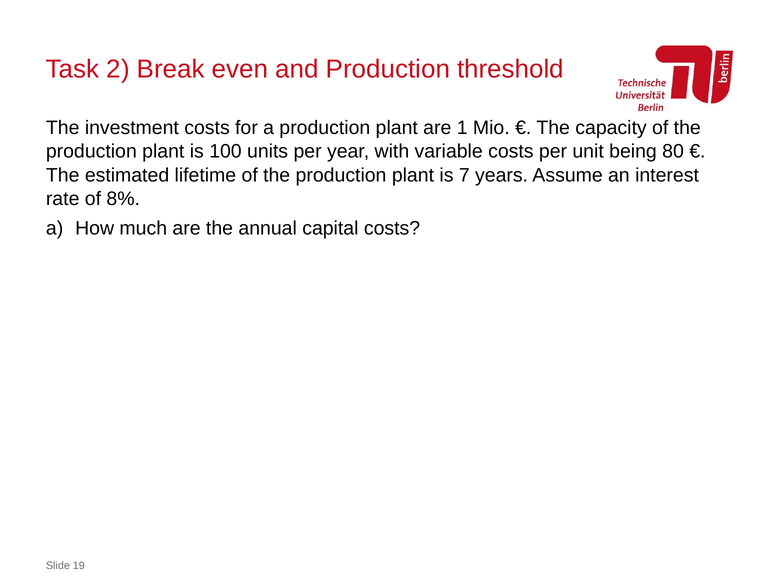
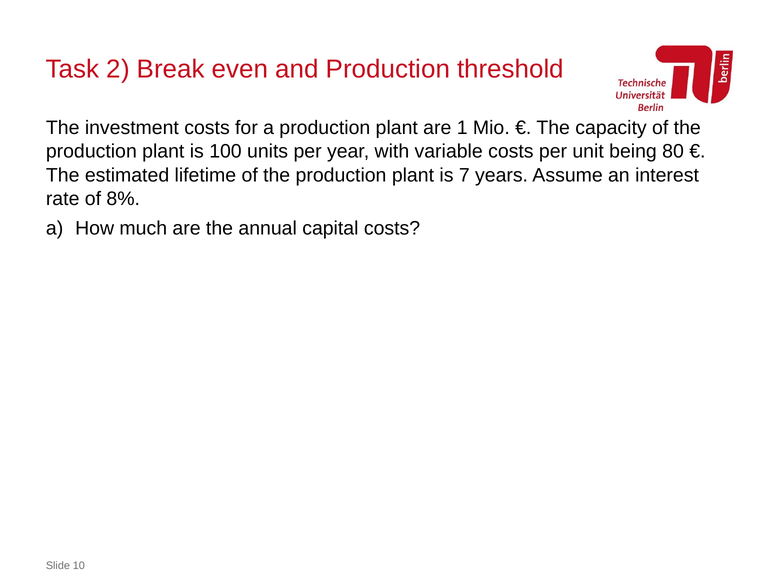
19: 19 -> 10
